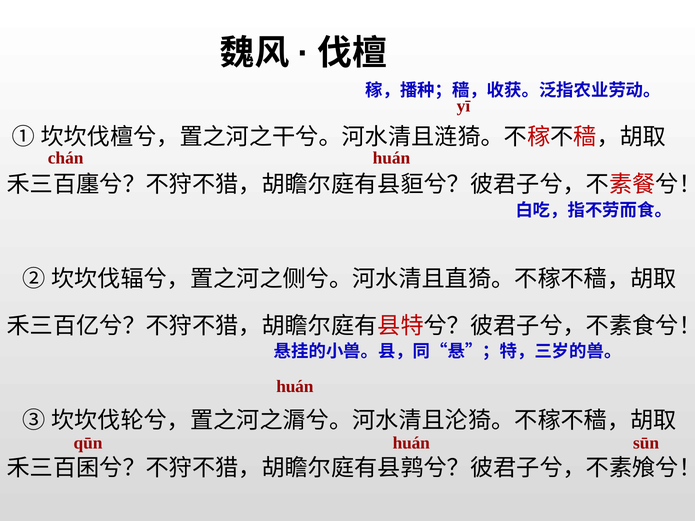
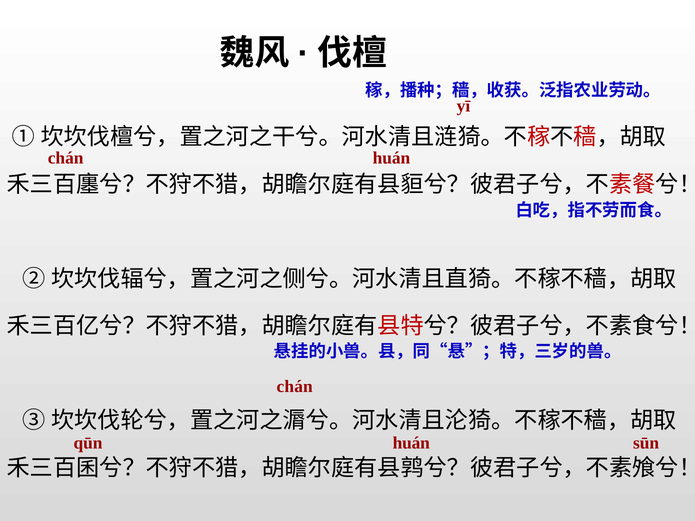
huán at (295, 387): huán -> chán
